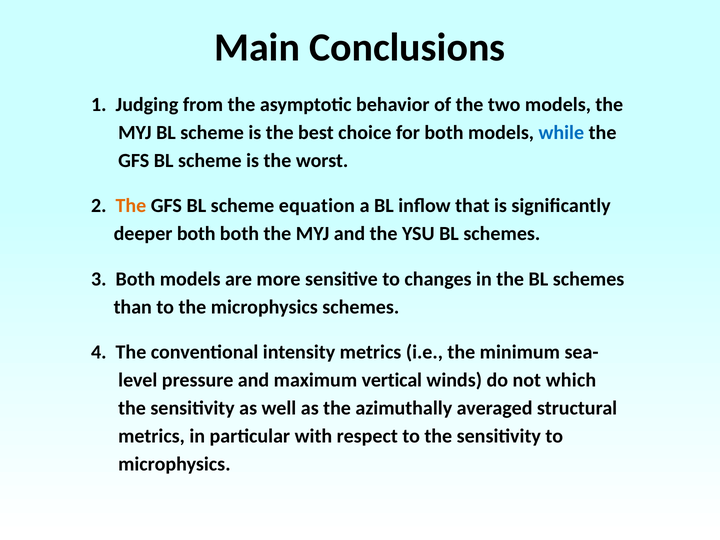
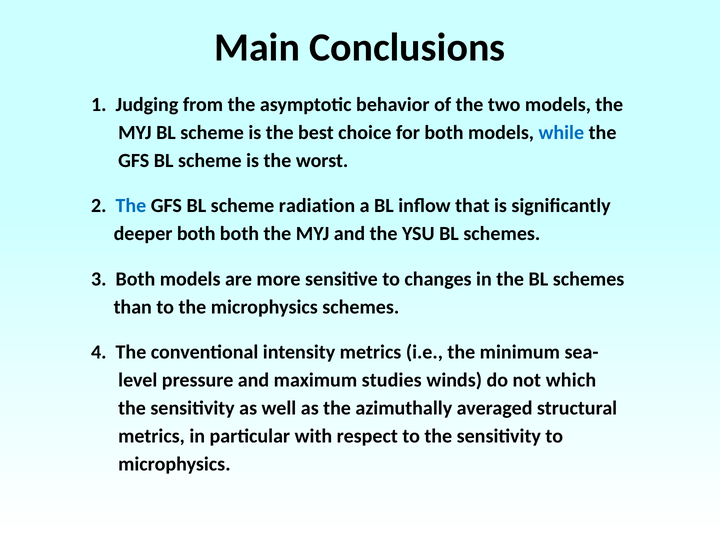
The at (131, 206) colour: orange -> blue
equation: equation -> radiation
vertical: vertical -> studies
